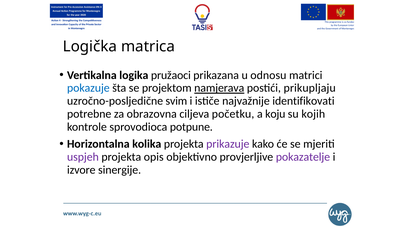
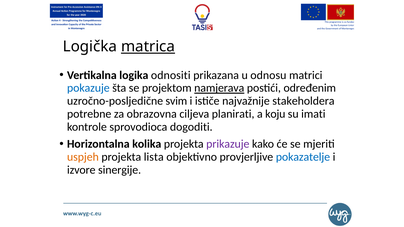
matrica underline: none -> present
pružaoci: pružaoci -> odnositi
prikupljaju: prikupljaju -> određenim
identifikovati: identifikovati -> stakeholdera
početku: početku -> planirati
kojih: kojih -> imati
potpune: potpune -> dogoditi
uspjeh colour: purple -> orange
opis: opis -> lista
pokazatelje colour: purple -> blue
